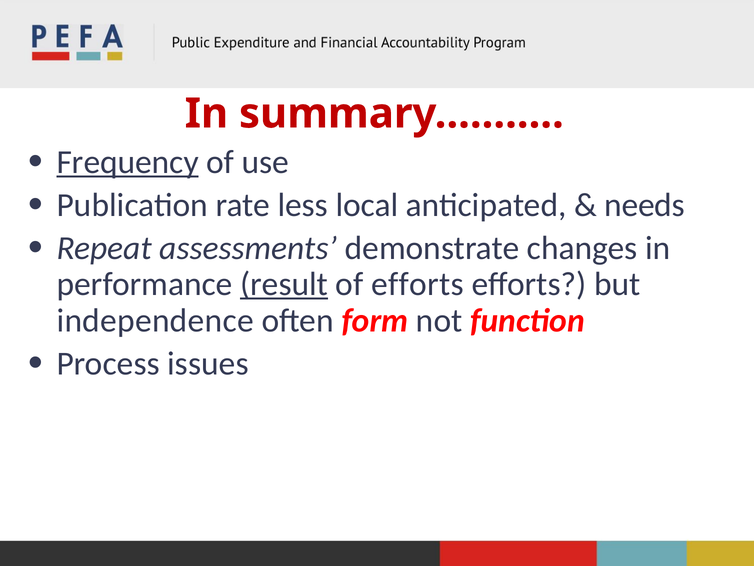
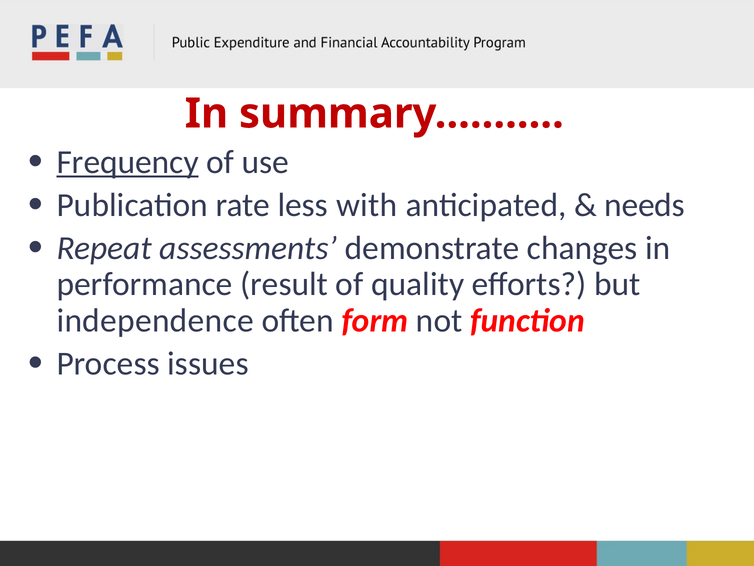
local: local -> with
result underline: present -> none
of efforts: efforts -> quality
